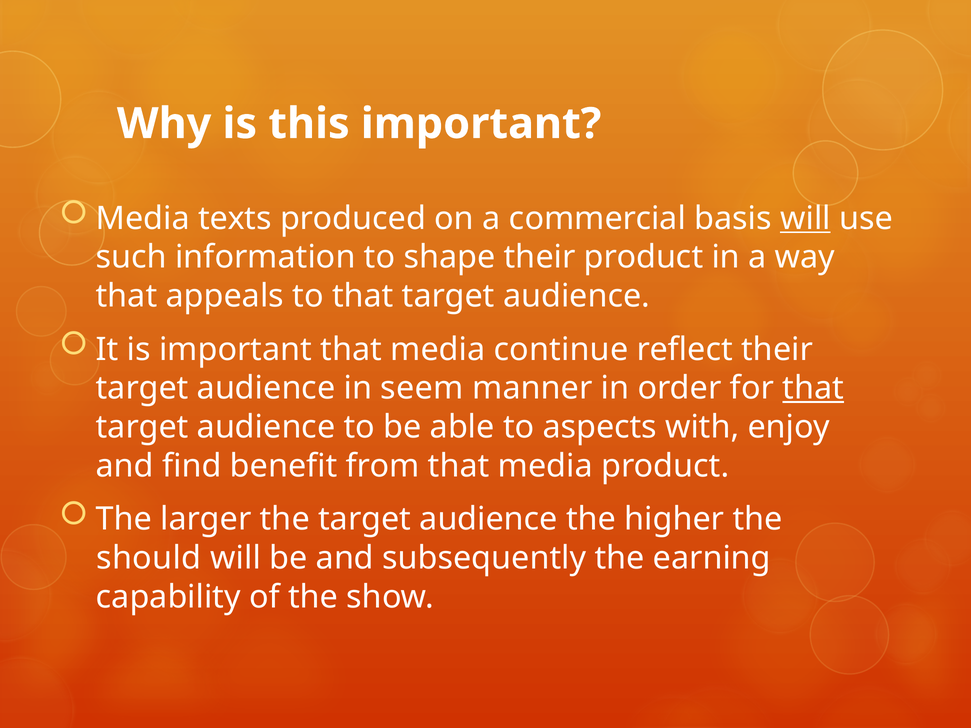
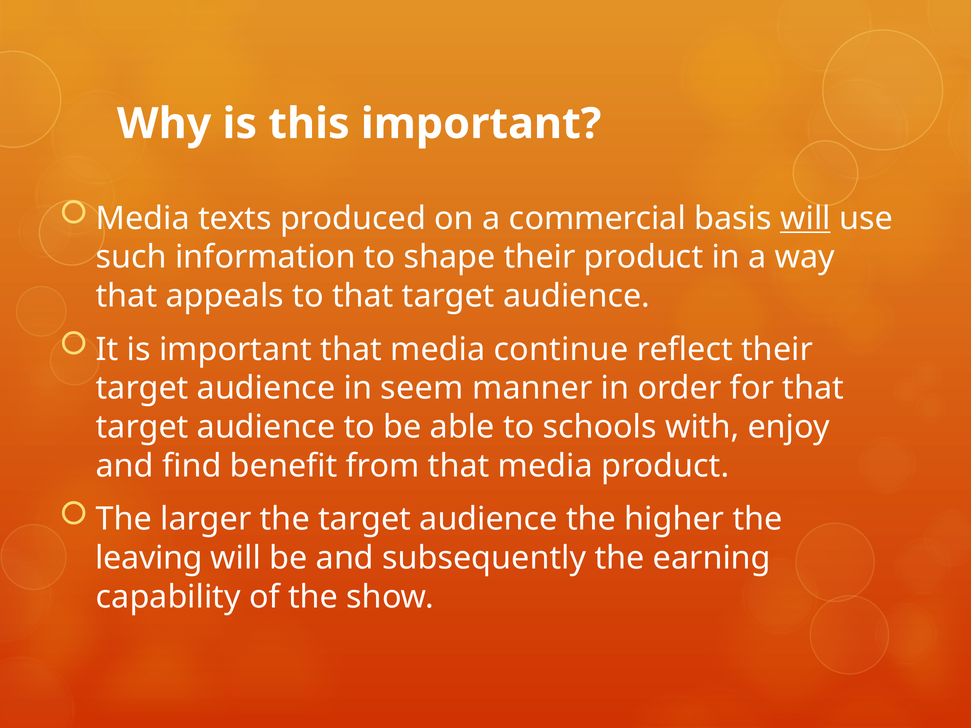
that at (813, 388) underline: present -> none
aspects: aspects -> schools
should: should -> leaving
